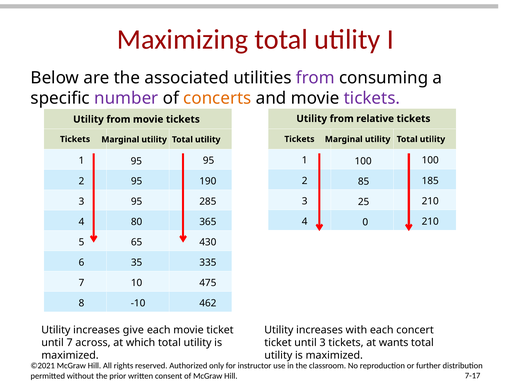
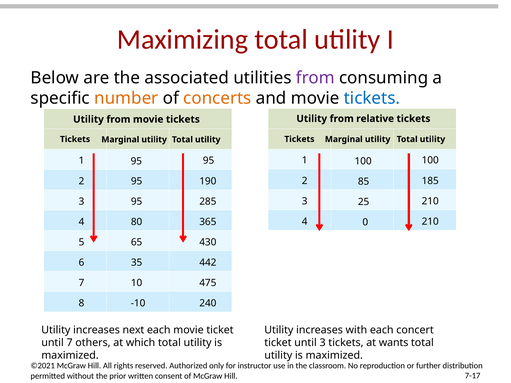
number colour: purple -> orange
tickets at (372, 98) colour: purple -> blue
335: 335 -> 442
462: 462 -> 240
give: give -> next
across: across -> others
